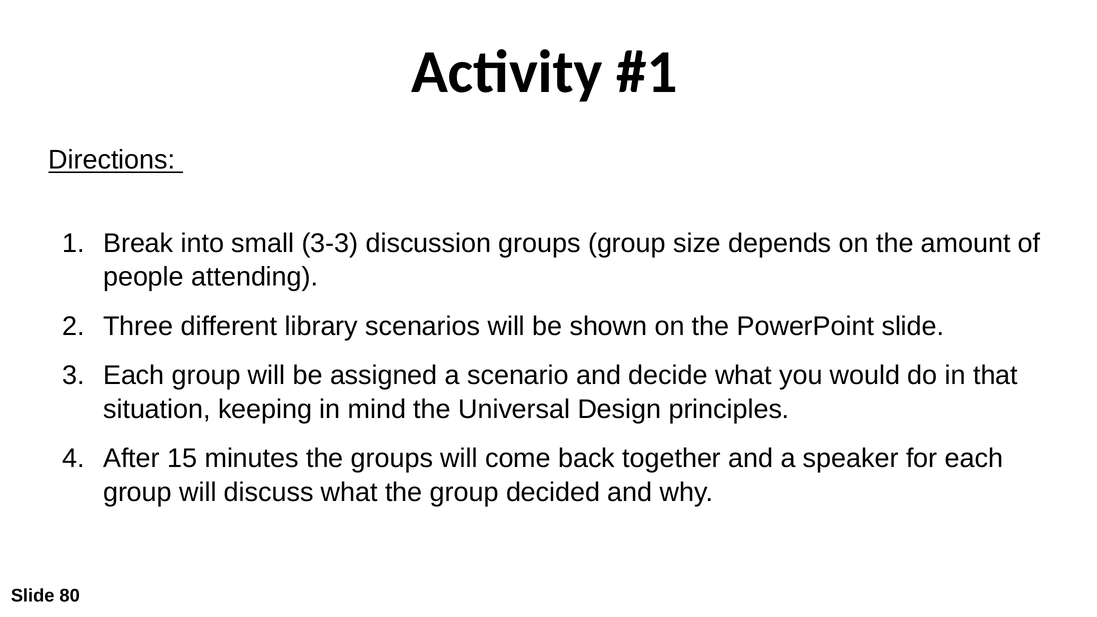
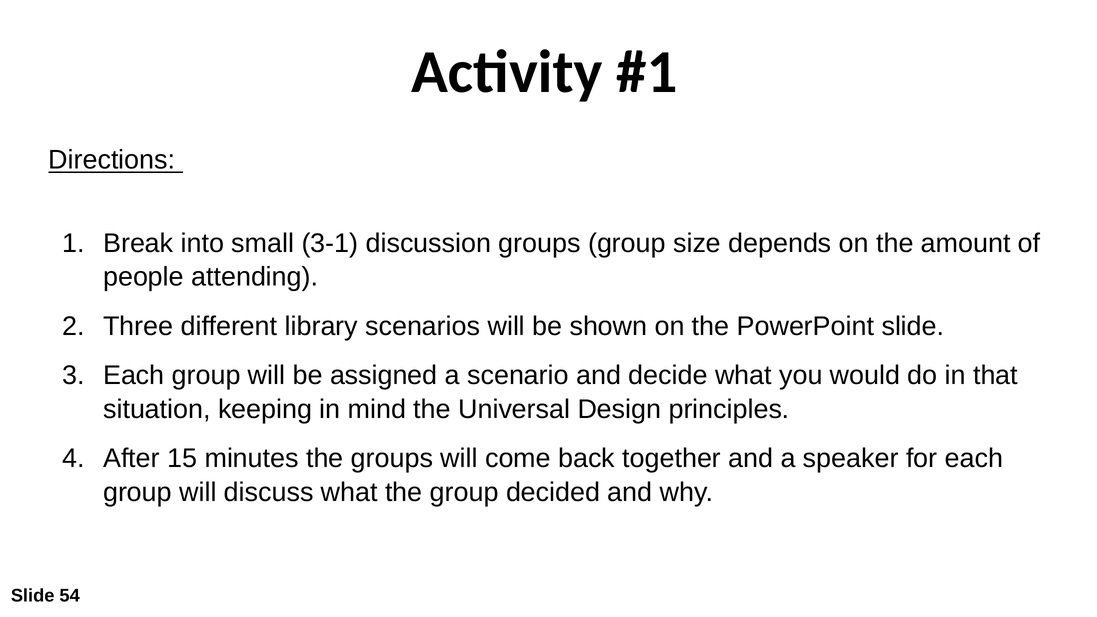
3-3: 3-3 -> 3-1
80: 80 -> 54
